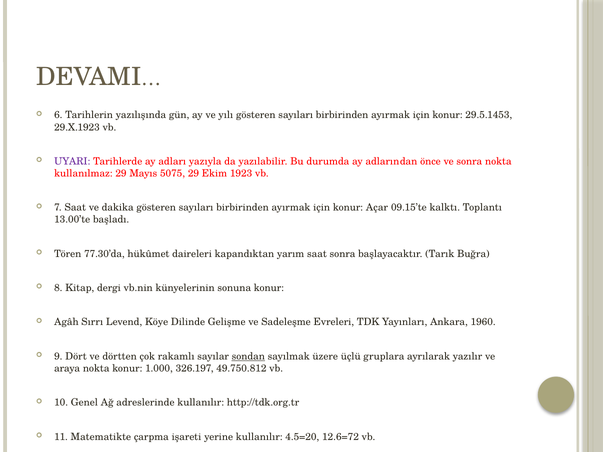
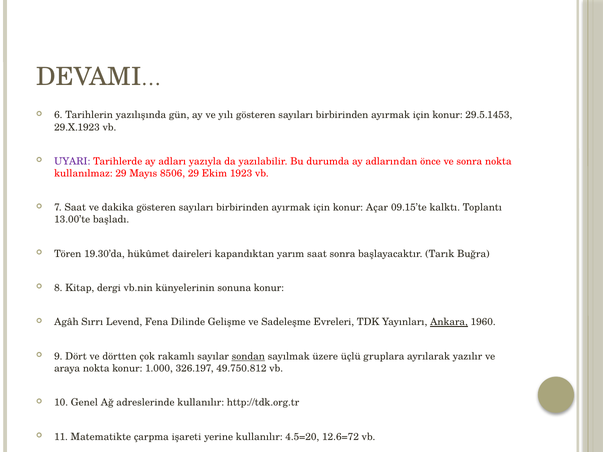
5075: 5075 -> 8506
77.30’da: 77.30’da -> 19.30’da
Köye: Köye -> Fena
Ankara underline: none -> present
